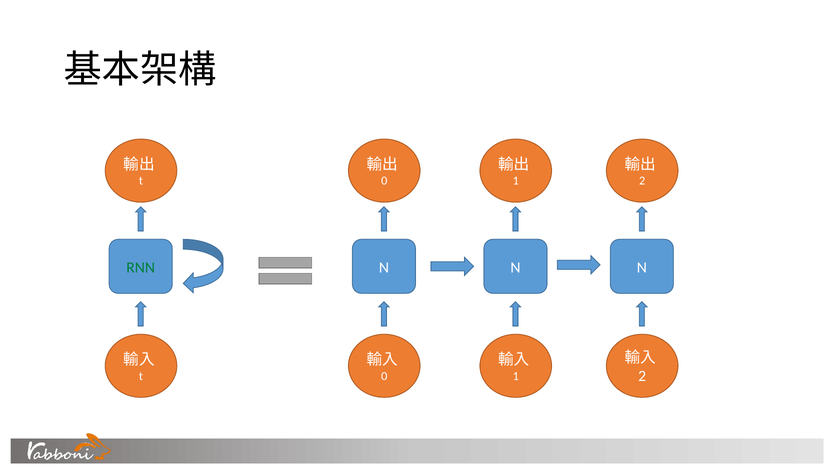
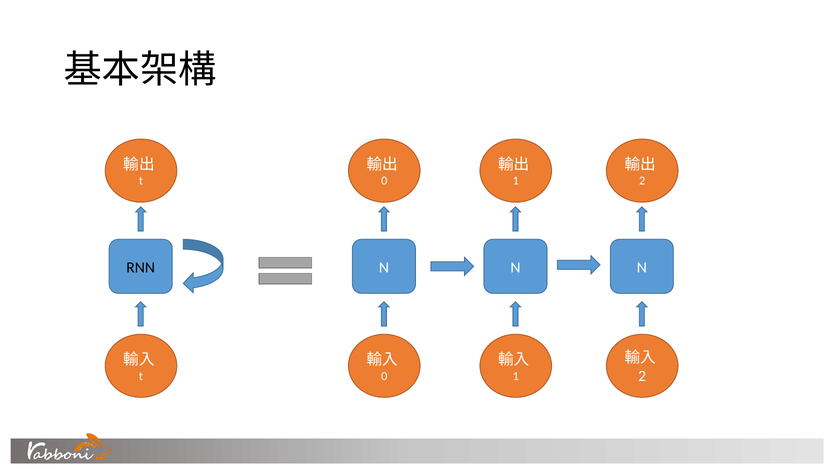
RNN colour: green -> black
